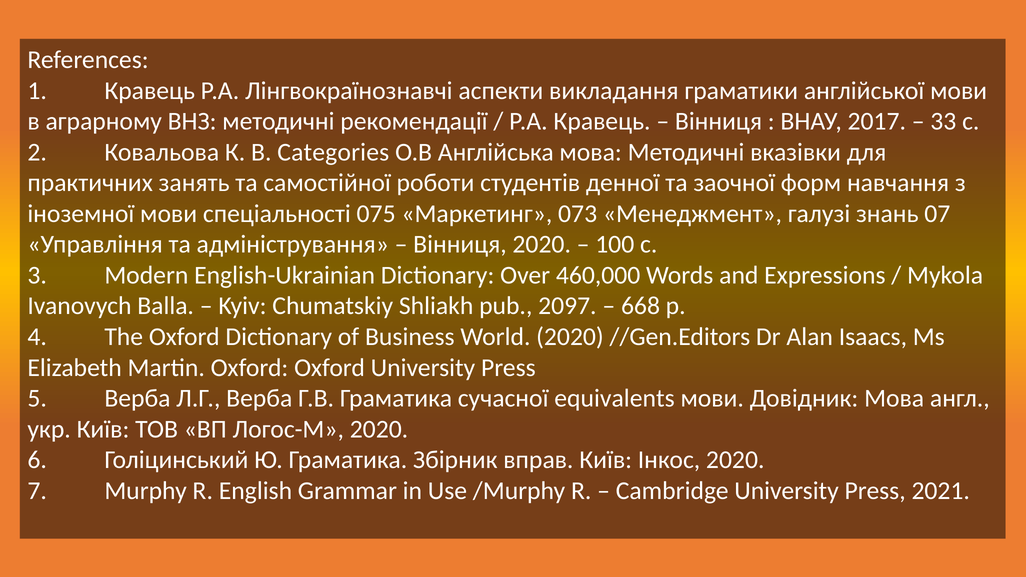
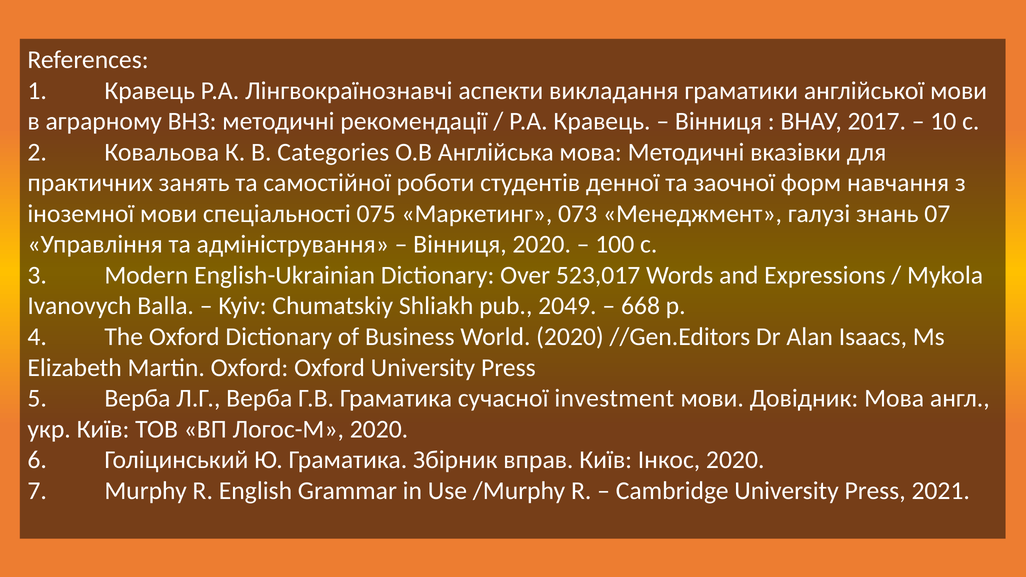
33: 33 -> 10
460,000: 460,000 -> 523,017
2097: 2097 -> 2049
equivalents: equivalents -> investment
